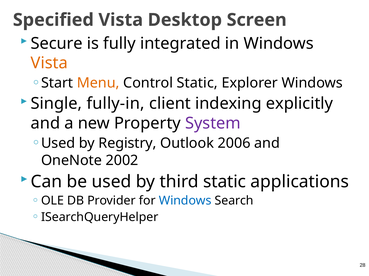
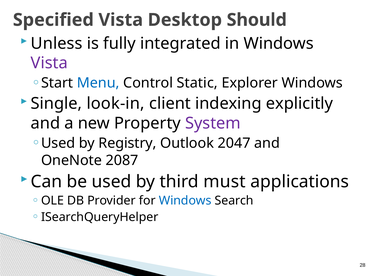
Screen: Screen -> Should
Secure: Secure -> Unless
Vista at (49, 63) colour: orange -> purple
Menu colour: orange -> blue
fully-in: fully-in -> look-in
2006: 2006 -> 2047
2002: 2002 -> 2087
third static: static -> must
